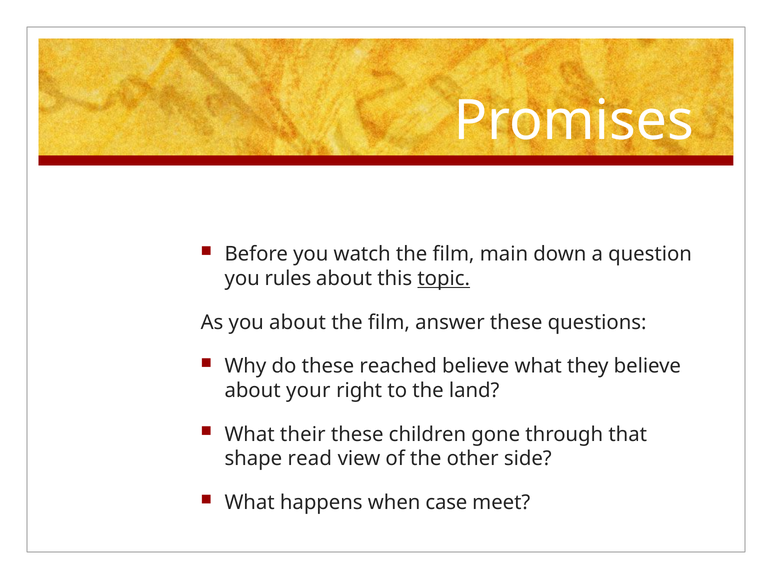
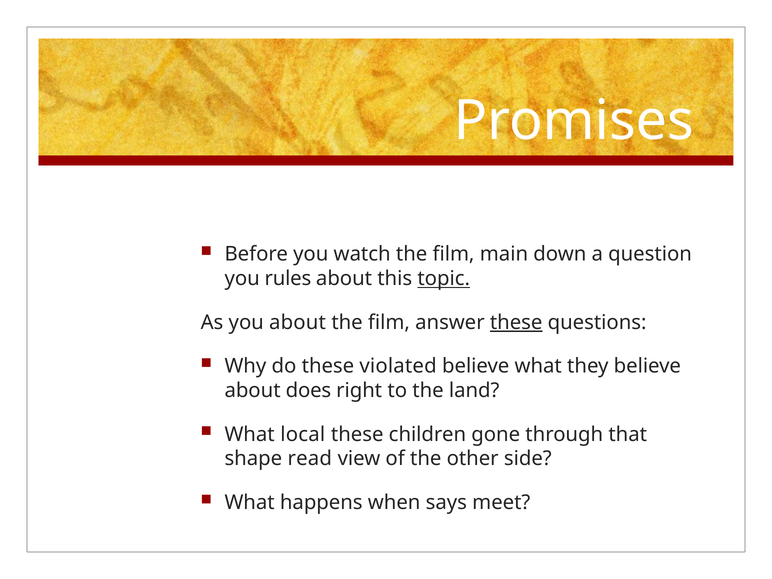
these at (516, 322) underline: none -> present
reached: reached -> violated
your: your -> does
their: their -> local
case: case -> says
